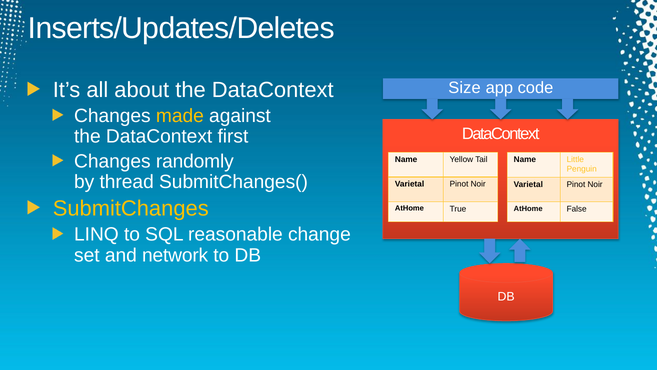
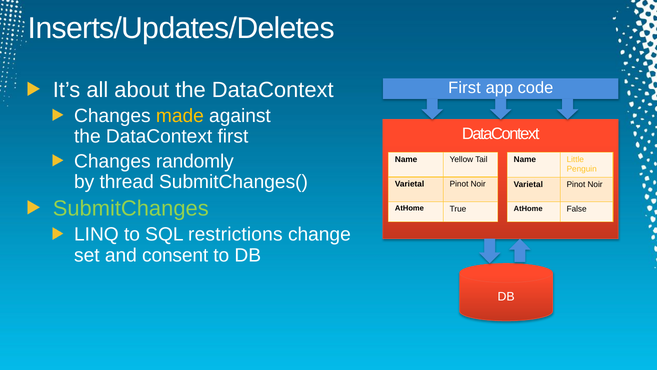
Size at (464, 88): Size -> First
SubmitChanges colour: yellow -> light green
reasonable: reasonable -> restrictions
network: network -> consent
